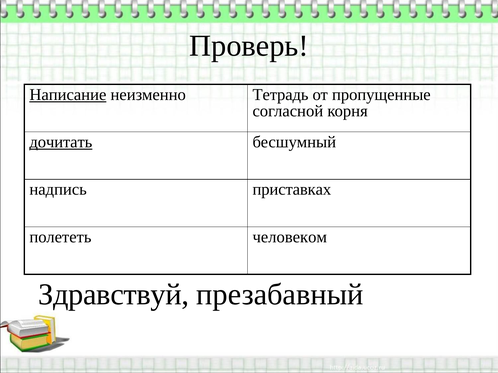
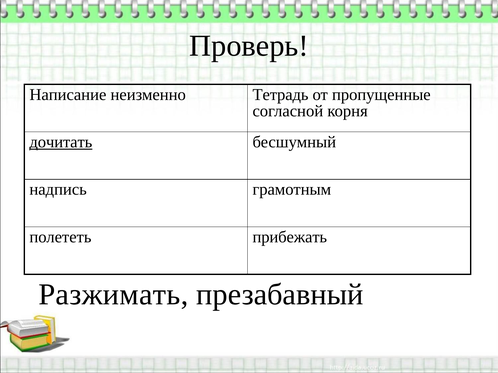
Написание underline: present -> none
приставках: приставках -> грамотным
человеком: человеком -> прибежать
Здравствуй: Здравствуй -> Разжимать
